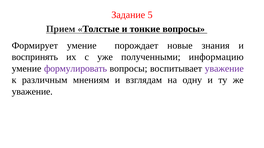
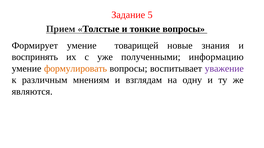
порождает: порождает -> товарищей
формулировать colour: purple -> orange
уважение at (32, 92): уважение -> являются
